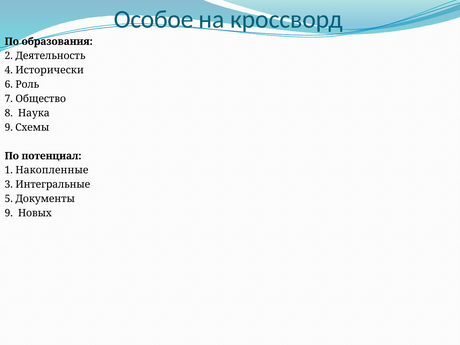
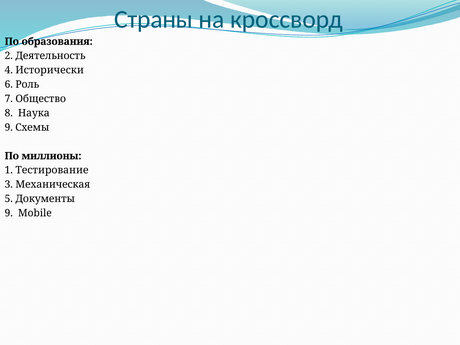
Особое: Особое -> Страны
потенциал: потенциал -> миллионы
Накопленные: Накопленные -> Тестирование
Интегральные: Интегральные -> Механическая
Новых: Новых -> Mobile
